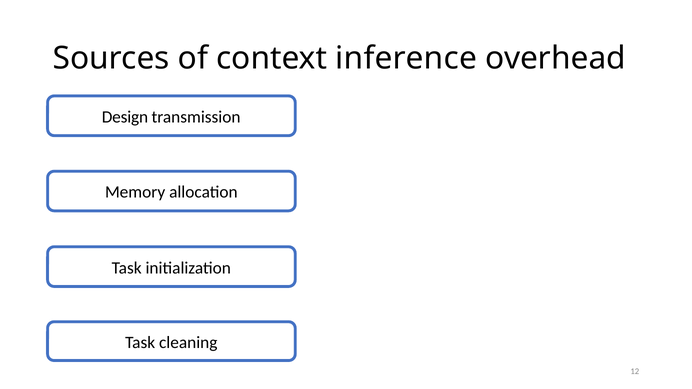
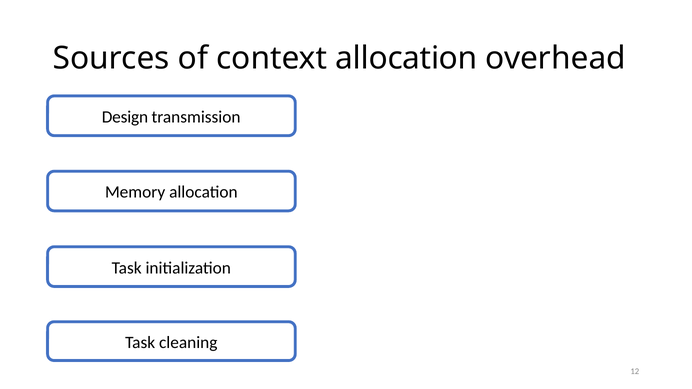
context inference: inference -> allocation
